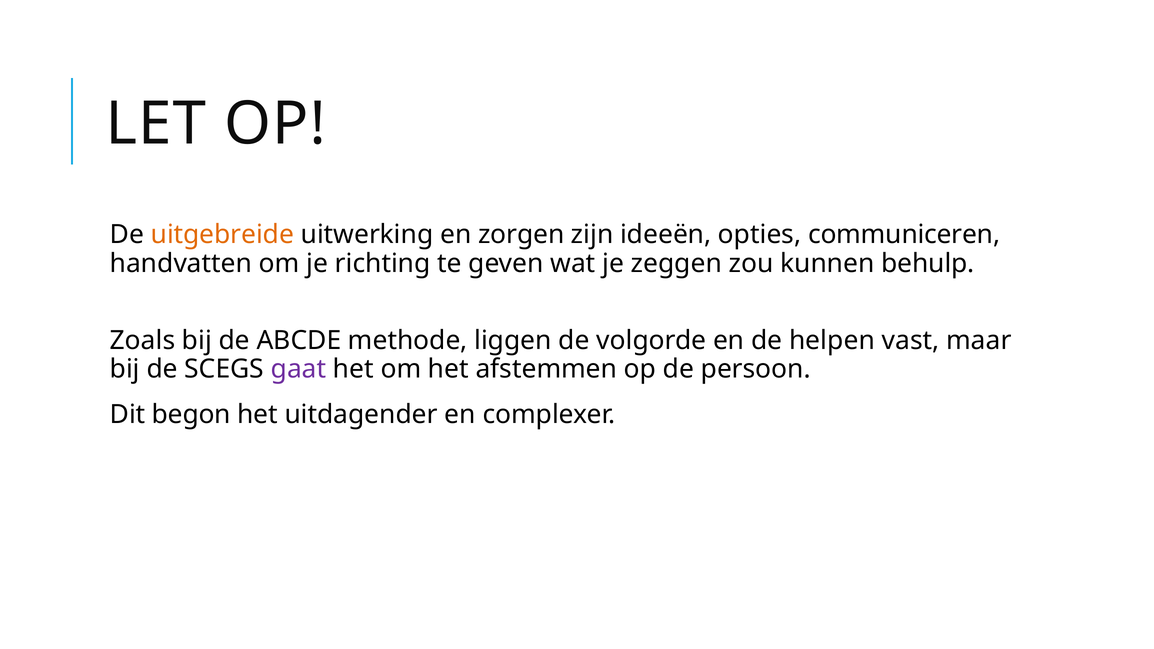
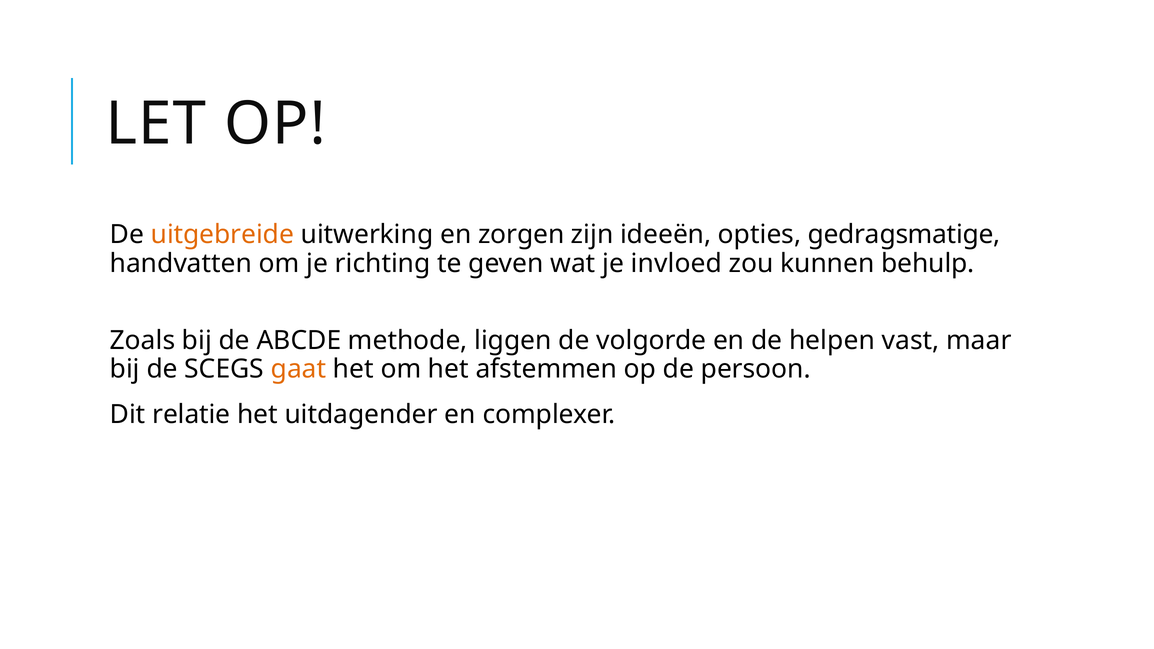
communiceren: communiceren -> gedragsmatige
zeggen: zeggen -> invloed
gaat colour: purple -> orange
begon: begon -> relatie
